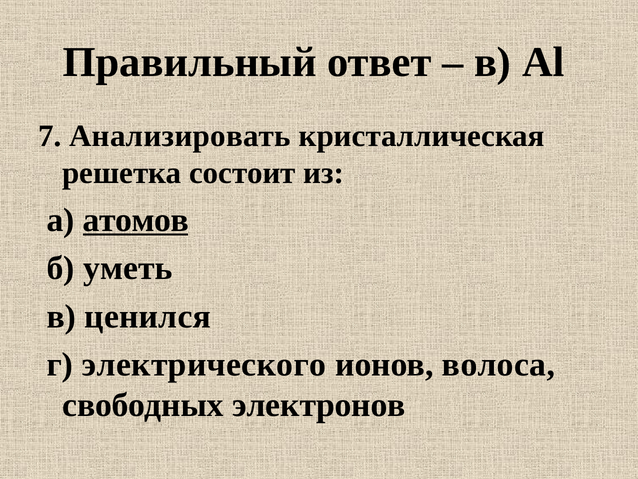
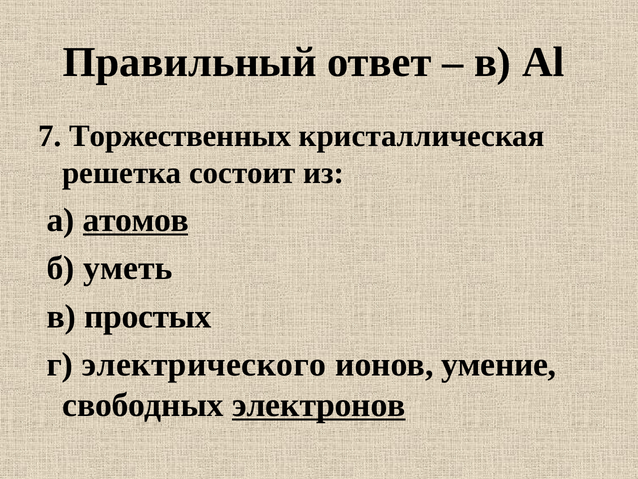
Анализировать: Анализировать -> Торжественных
ценился: ценился -> простых
волоса: волоса -> умение
электронов underline: none -> present
